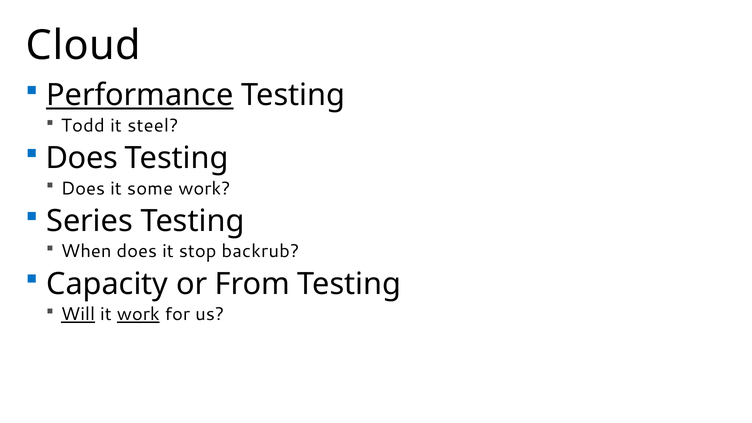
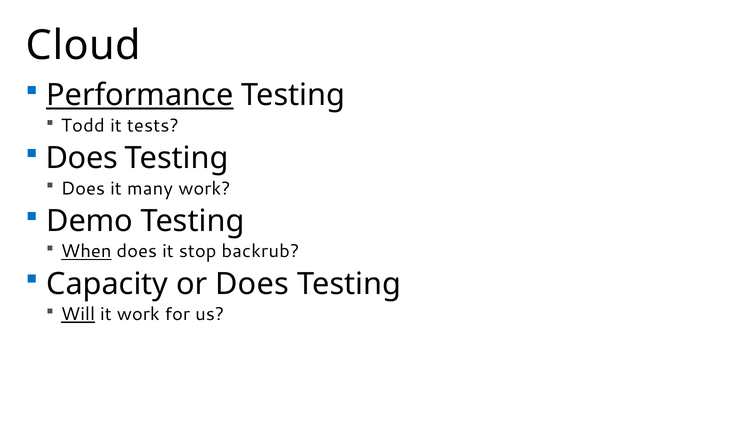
steel: steel -> tests
some: some -> many
Series: Series -> Demo
When underline: none -> present
or From: From -> Does
work at (138, 314) underline: present -> none
